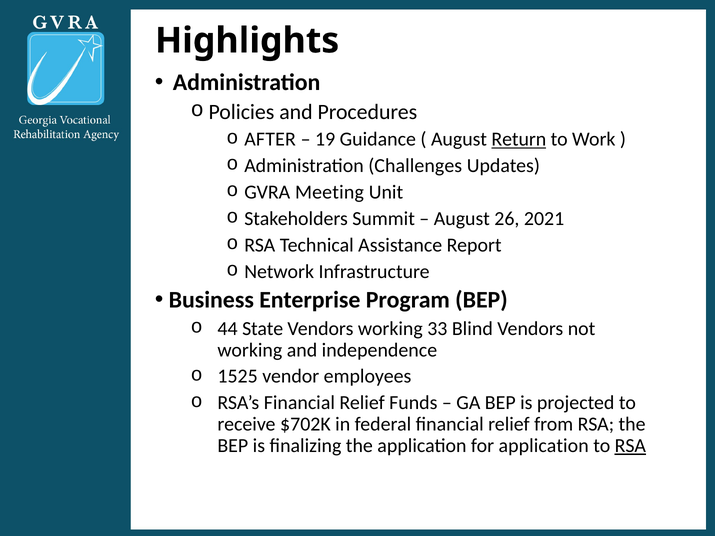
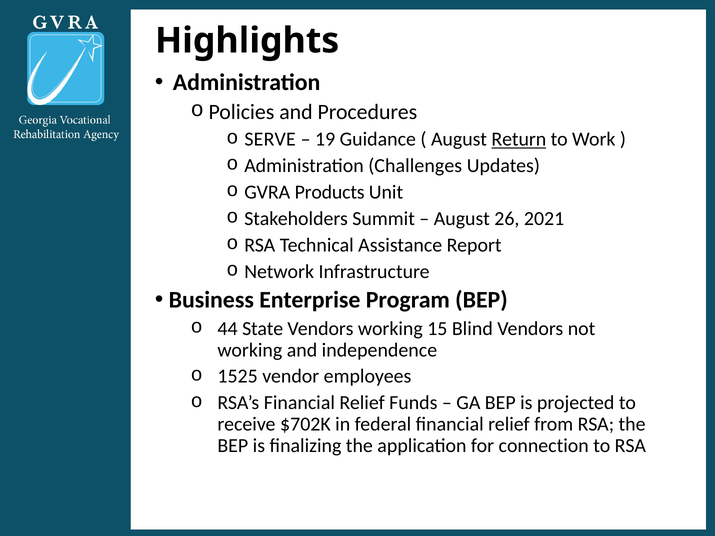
AFTER: AFTER -> SERVE
Meeting: Meeting -> Products
33: 33 -> 15
for application: application -> connection
RSA at (630, 446) underline: present -> none
